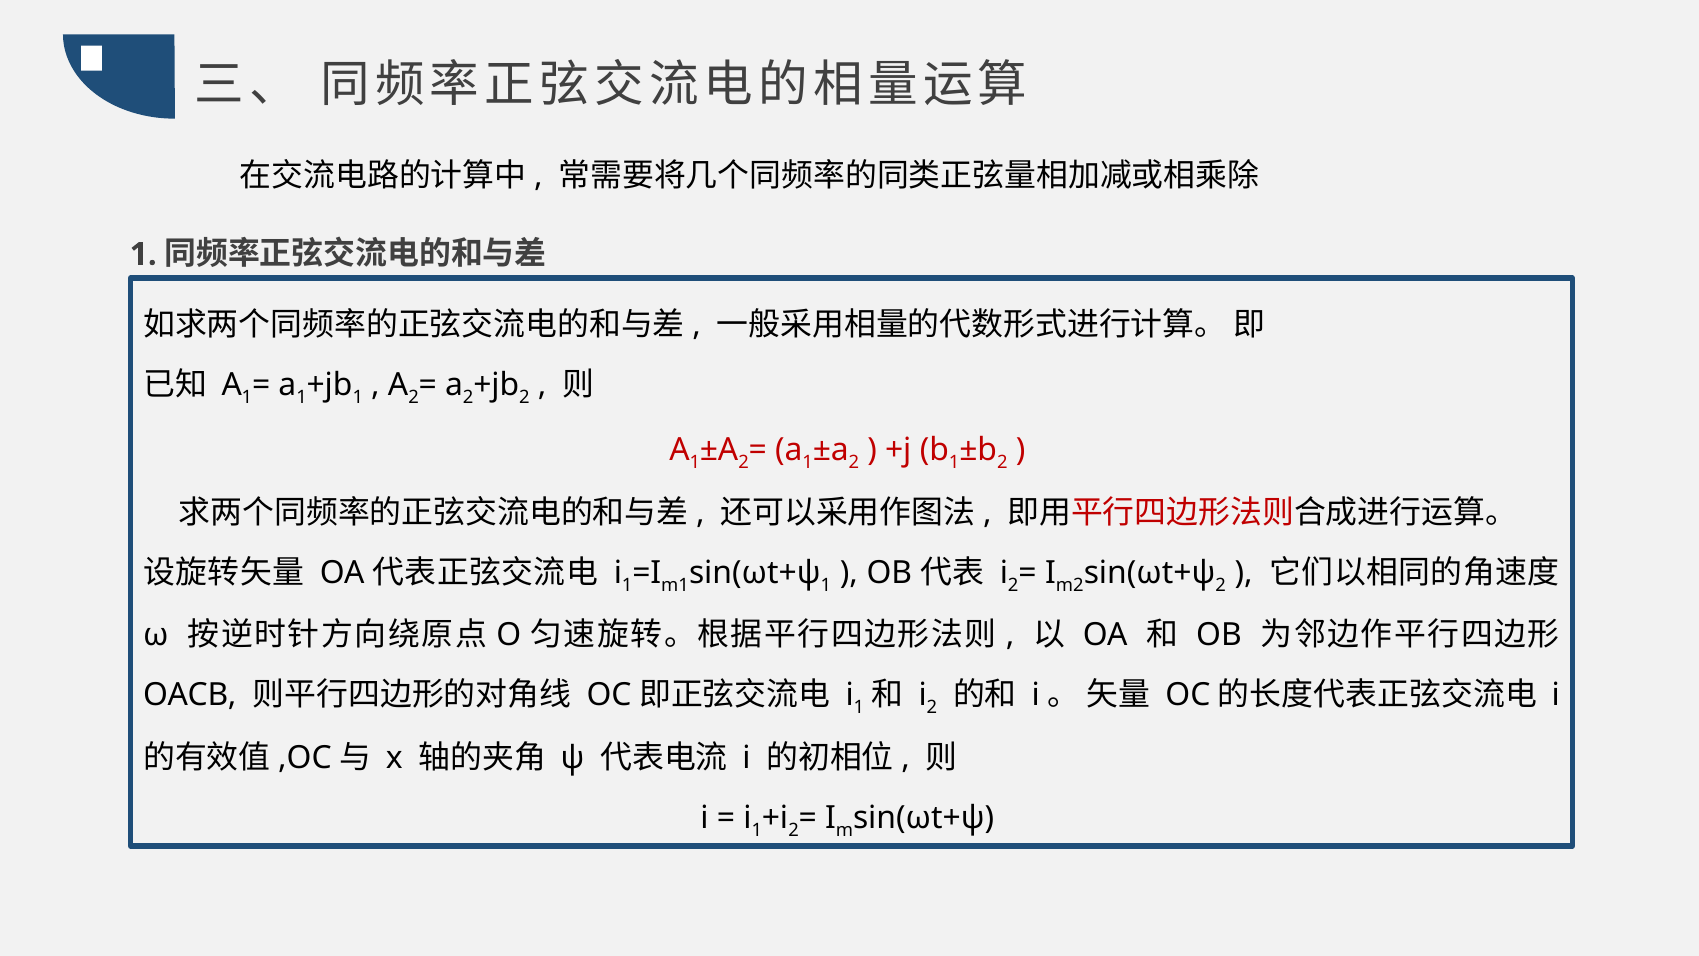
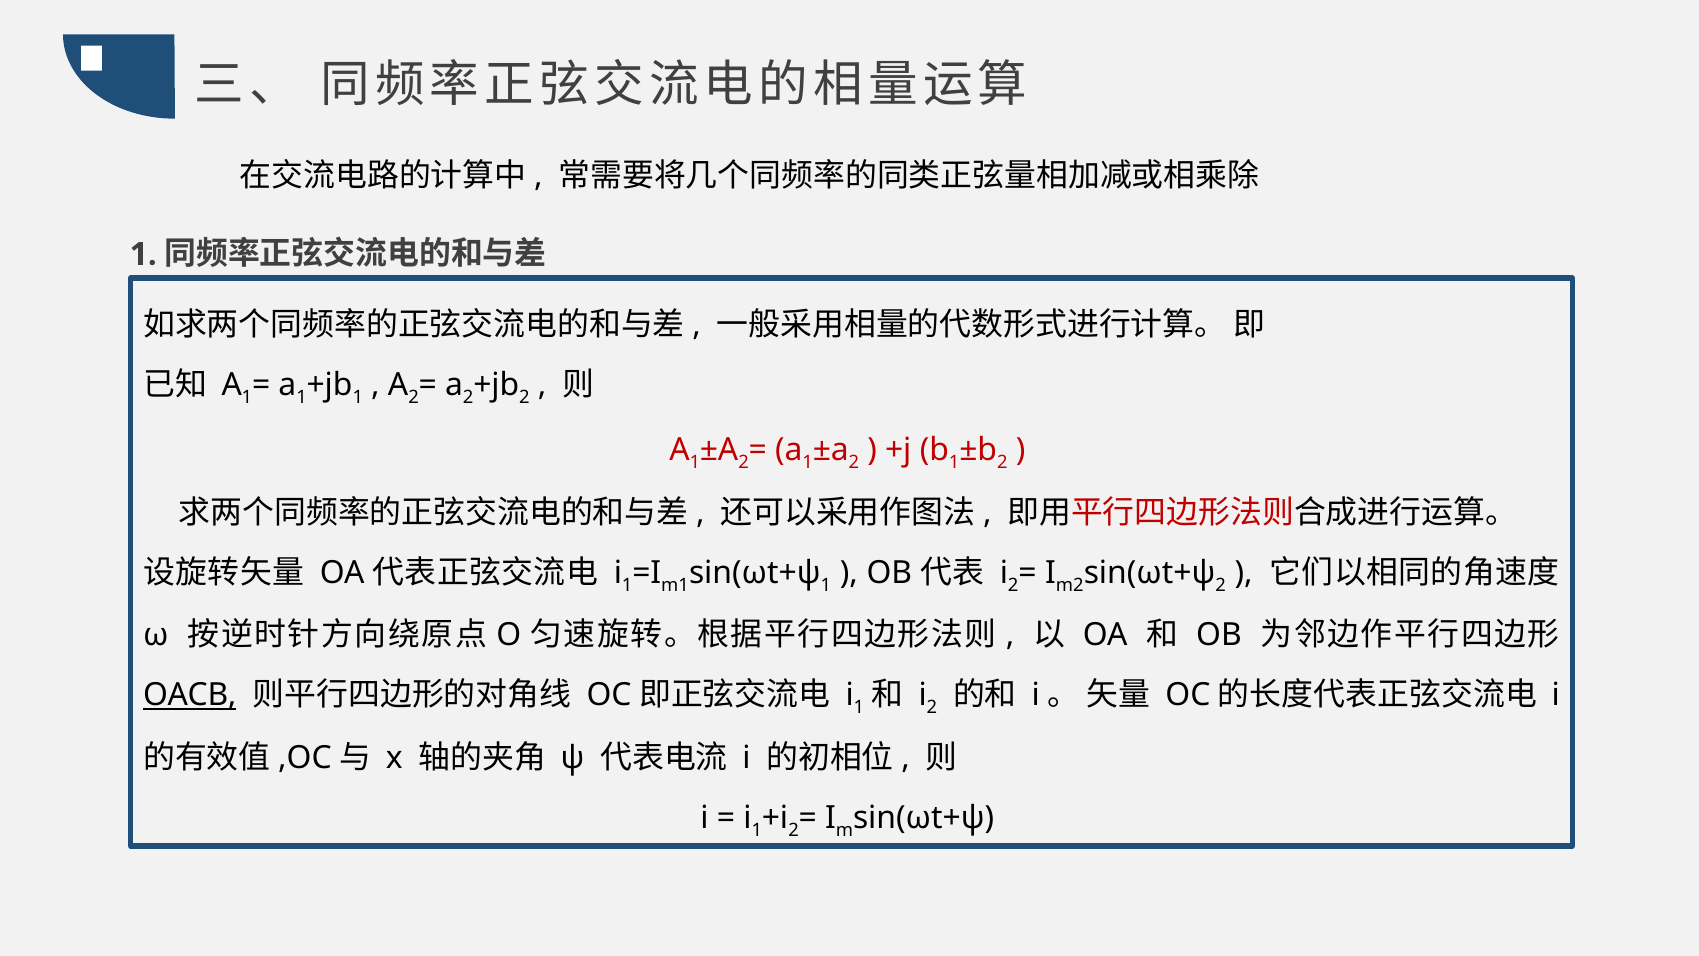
OACB underline: none -> present
